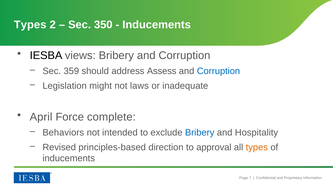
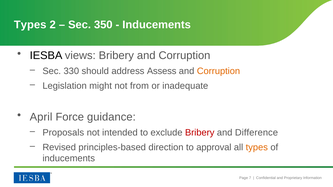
359: 359 -> 330
Corruption at (218, 71) colour: blue -> orange
laws: laws -> from
complete: complete -> guidance
Behaviors: Behaviors -> Proposals
Bribery at (200, 133) colour: blue -> red
Hospitality: Hospitality -> Difference
